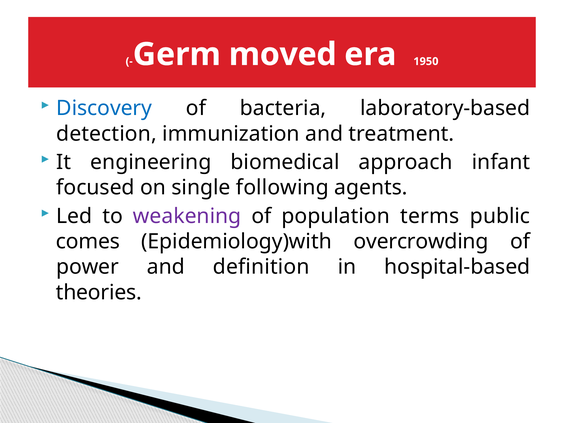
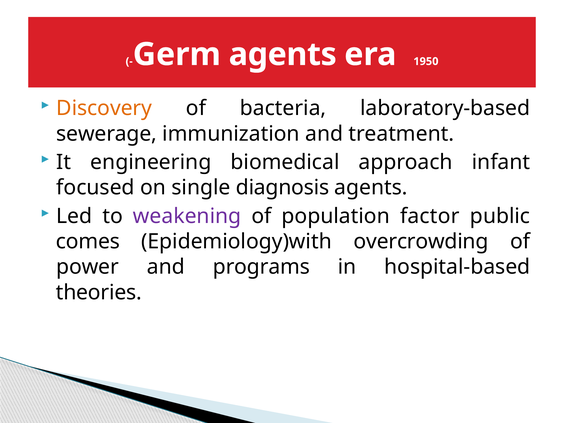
Germ moved: moved -> agents
Discovery colour: blue -> orange
detection: detection -> sewerage
following: following -> diagnosis
terms: terms -> factor
definition: definition -> programs
